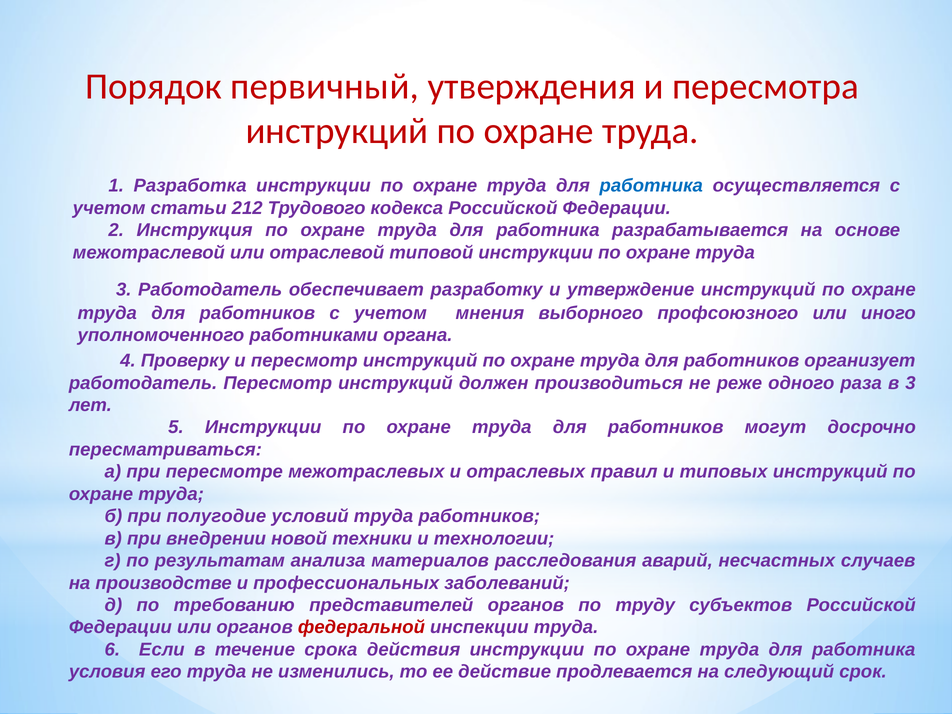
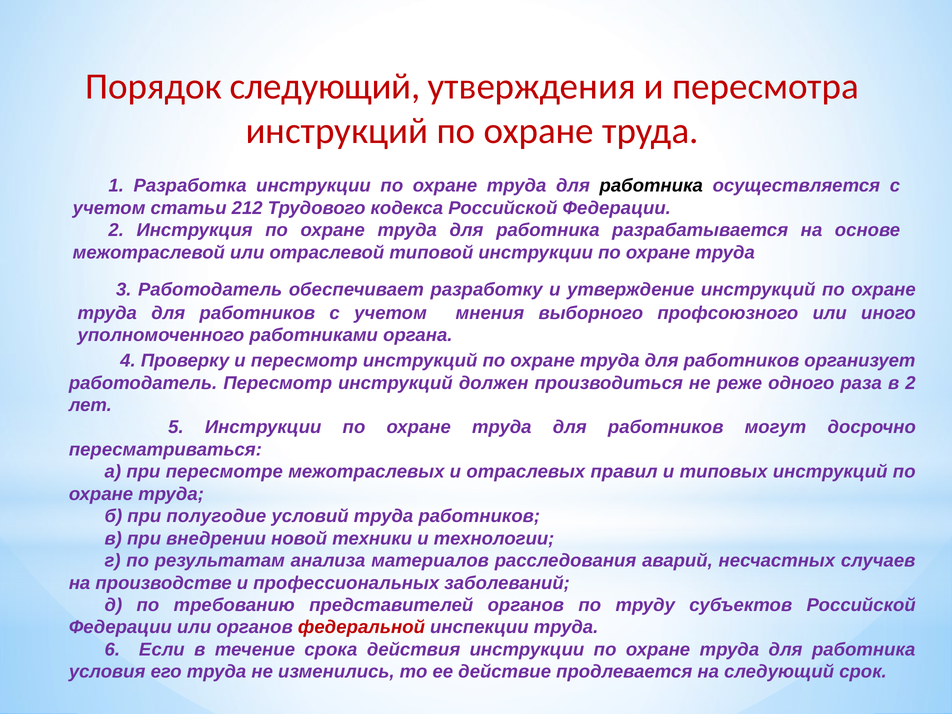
Порядок первичный: первичный -> следующий
работника at (651, 186) colour: blue -> black
в 3: 3 -> 2
